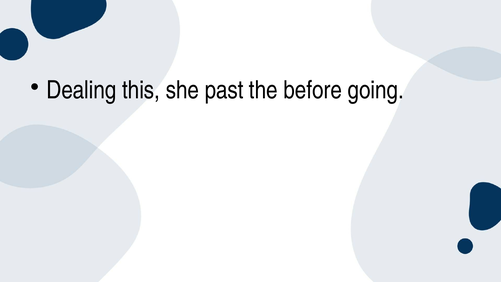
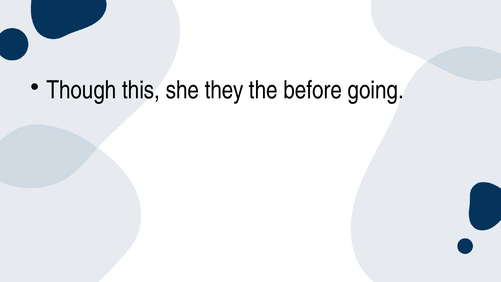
Dealing: Dealing -> Though
past: past -> they
